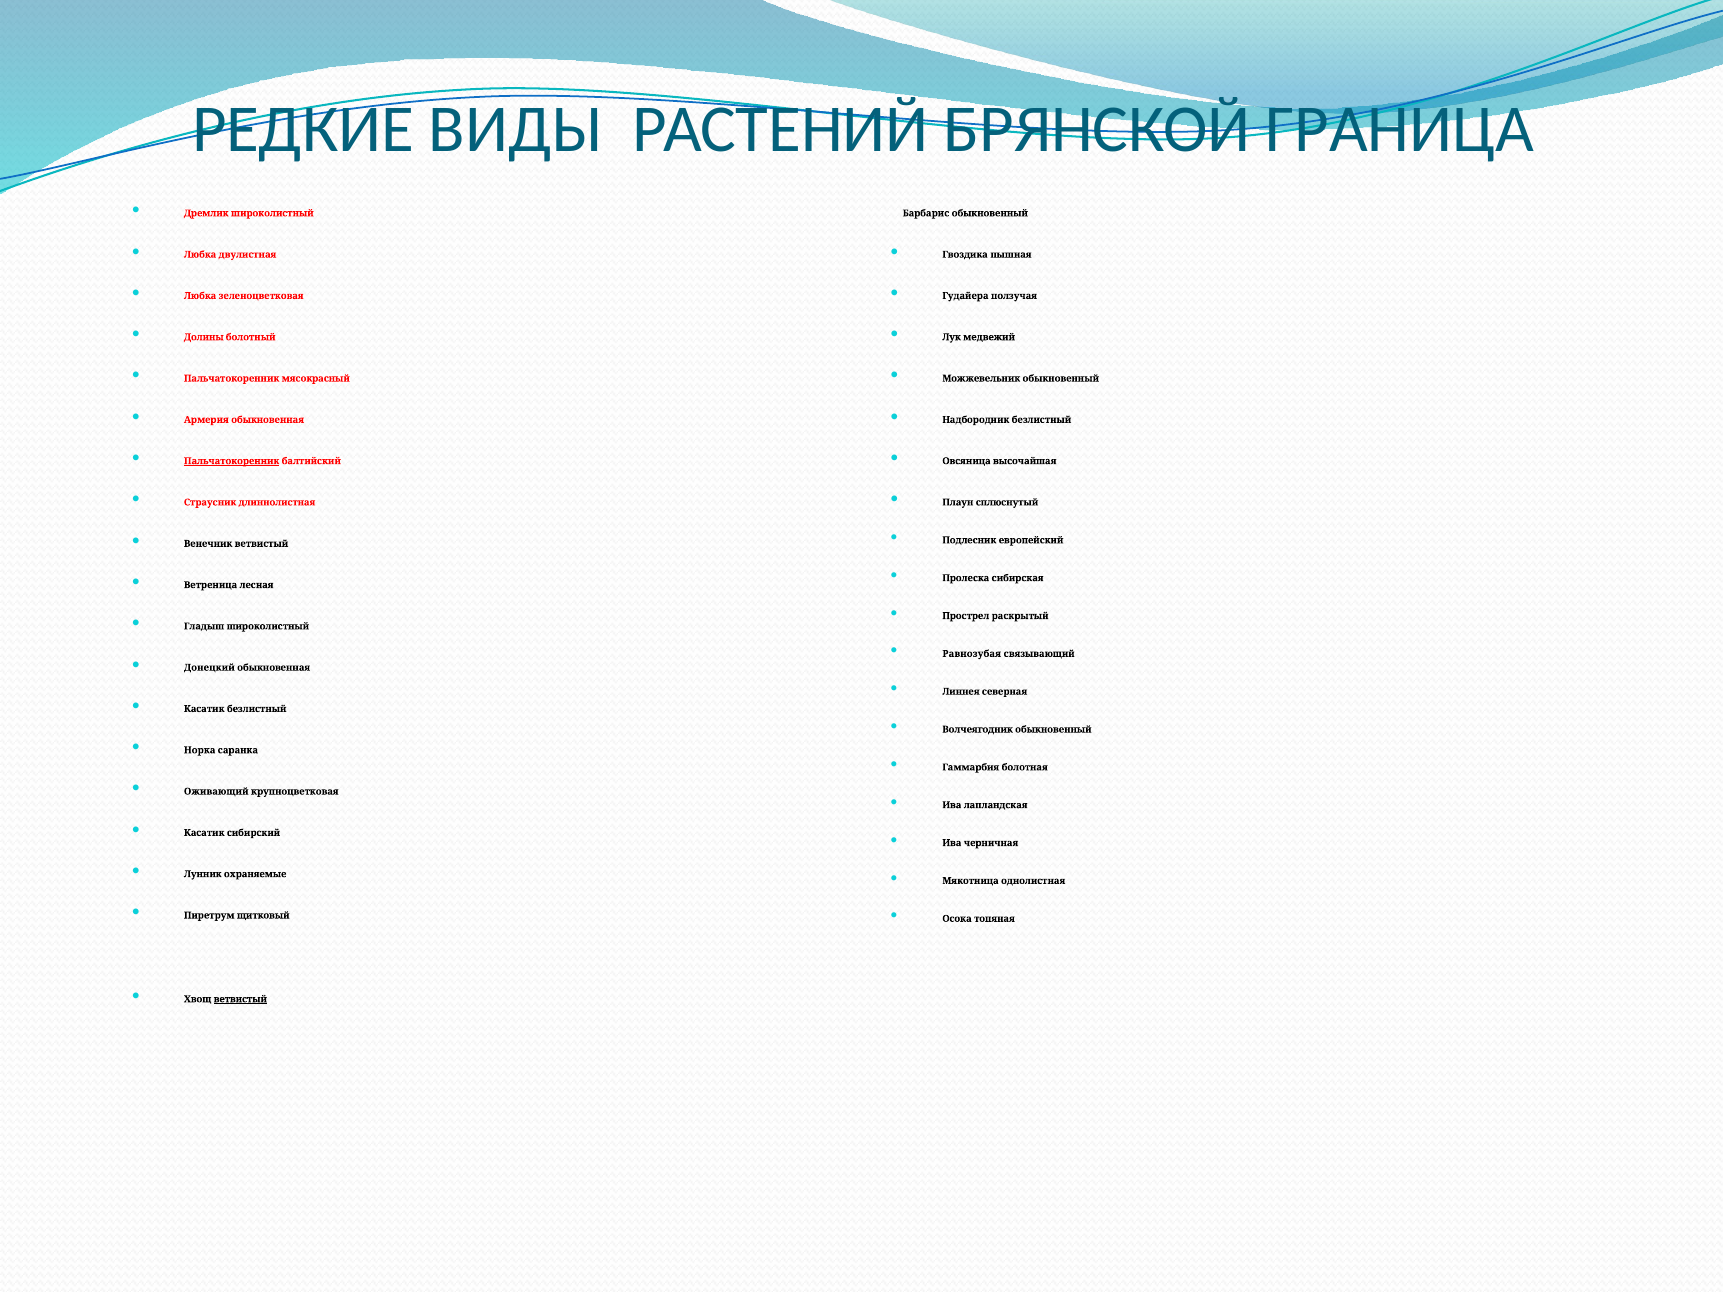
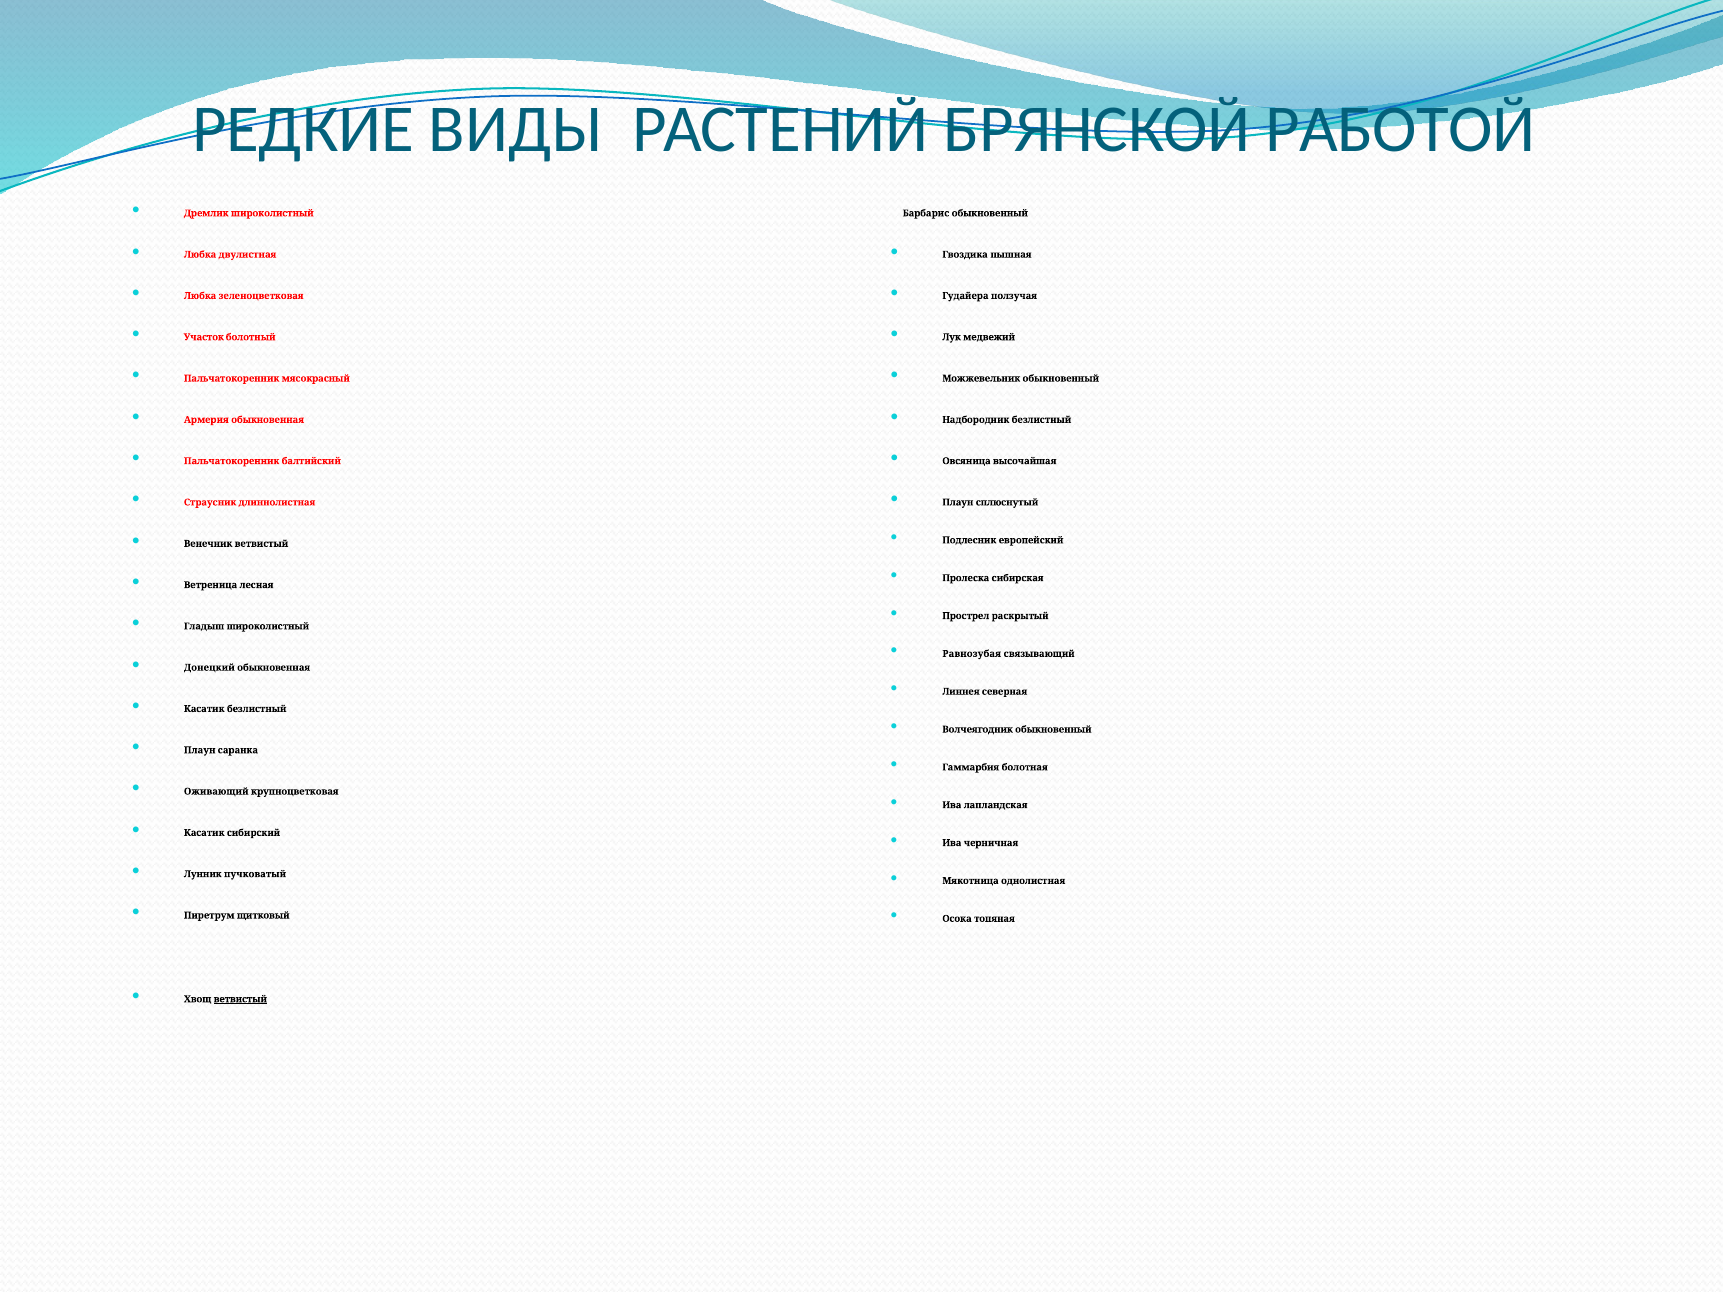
ГРАНИЦА: ГРАНИЦА -> РАБОТОЙ
Долины: Долины -> Участок
Пальчатокоренник at (232, 461) underline: present -> none
Норка at (200, 750): Норка -> Плаун
охраняемые: охраняемые -> пучковатый
